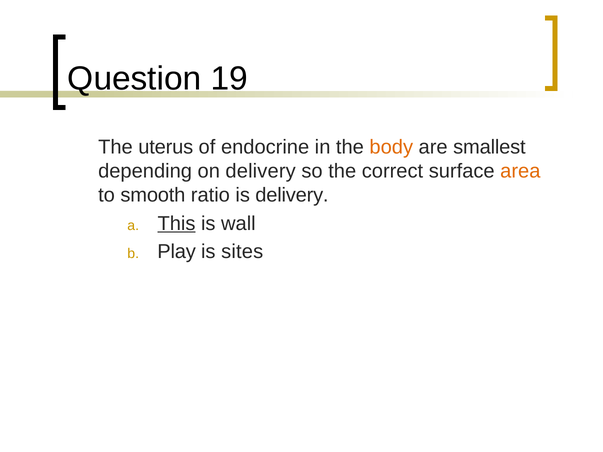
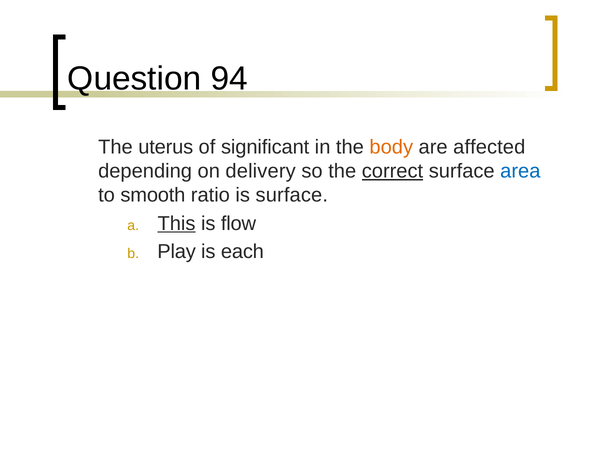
19: 19 -> 94
endocrine: endocrine -> significant
smallest: smallest -> affected
correct underline: none -> present
area colour: orange -> blue
is delivery: delivery -> surface
wall: wall -> flow
sites: sites -> each
